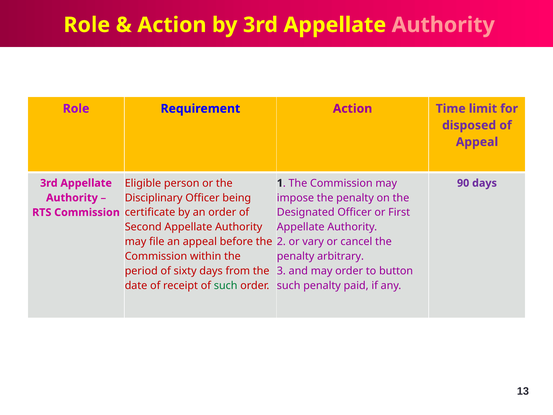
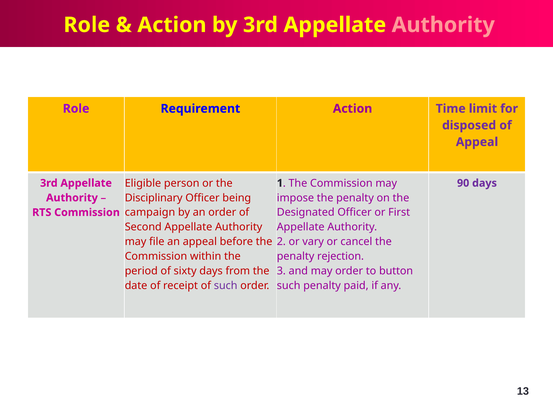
certificate: certificate -> campaign
arbitrary: arbitrary -> rejection
such at (226, 286) colour: green -> purple
